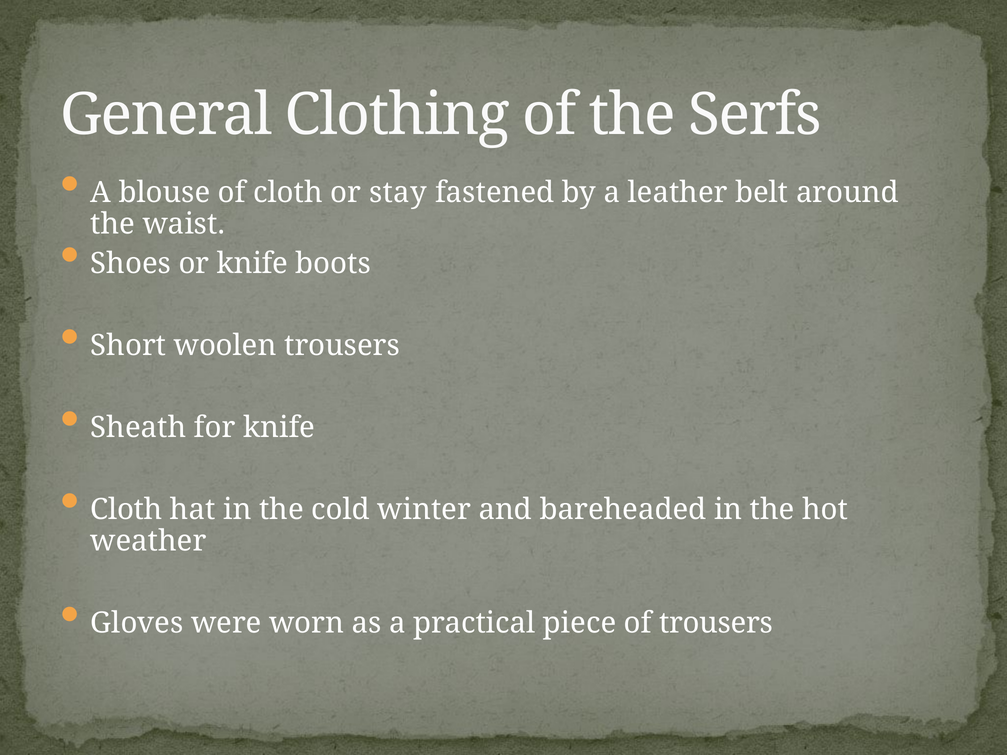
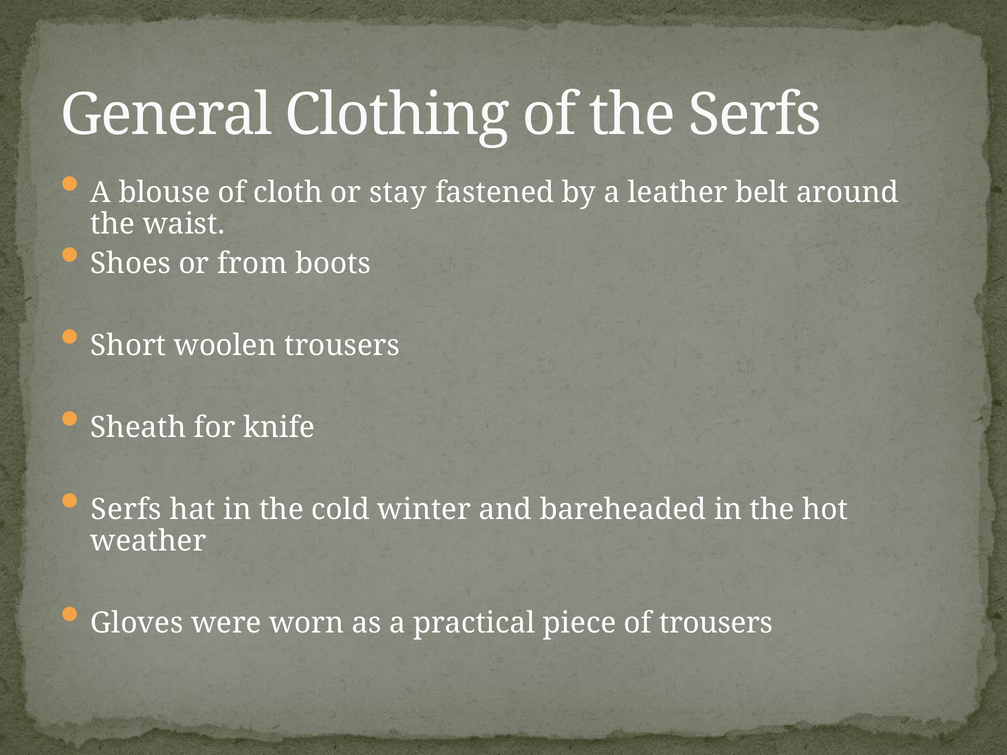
or knife: knife -> from
Cloth at (127, 510): Cloth -> Serfs
